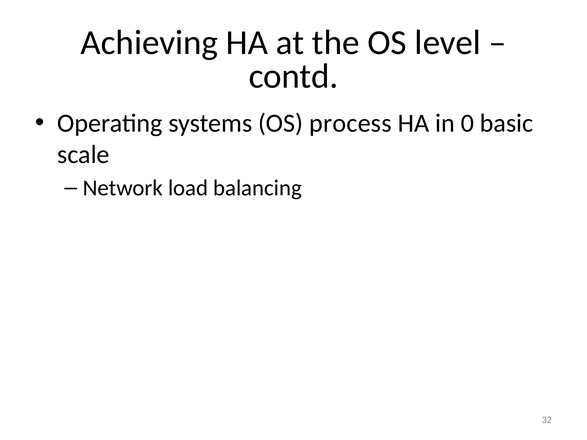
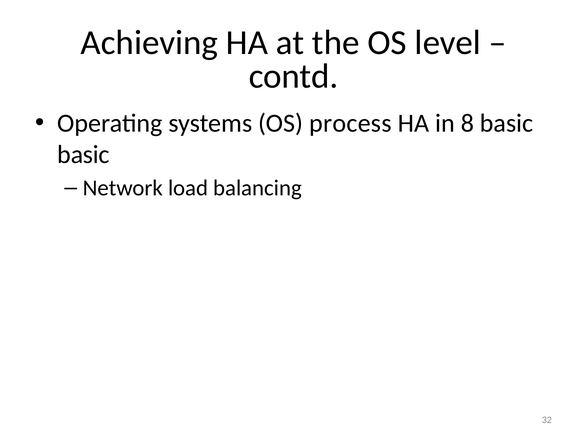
0: 0 -> 8
scale at (83, 155): scale -> basic
